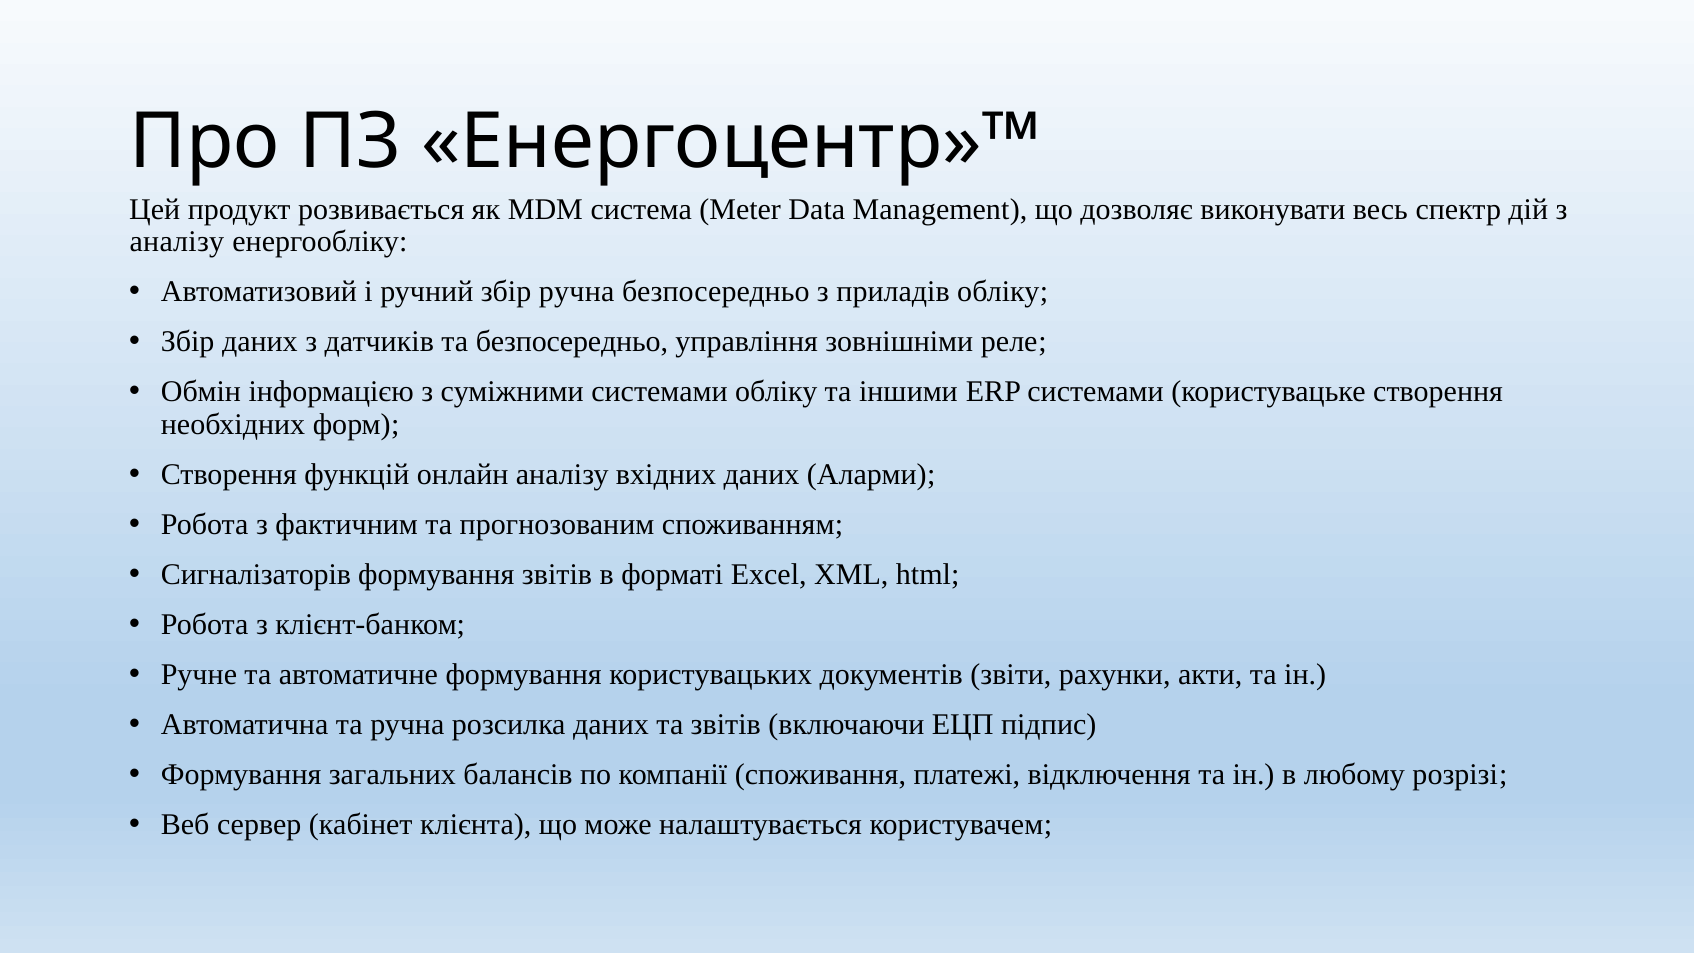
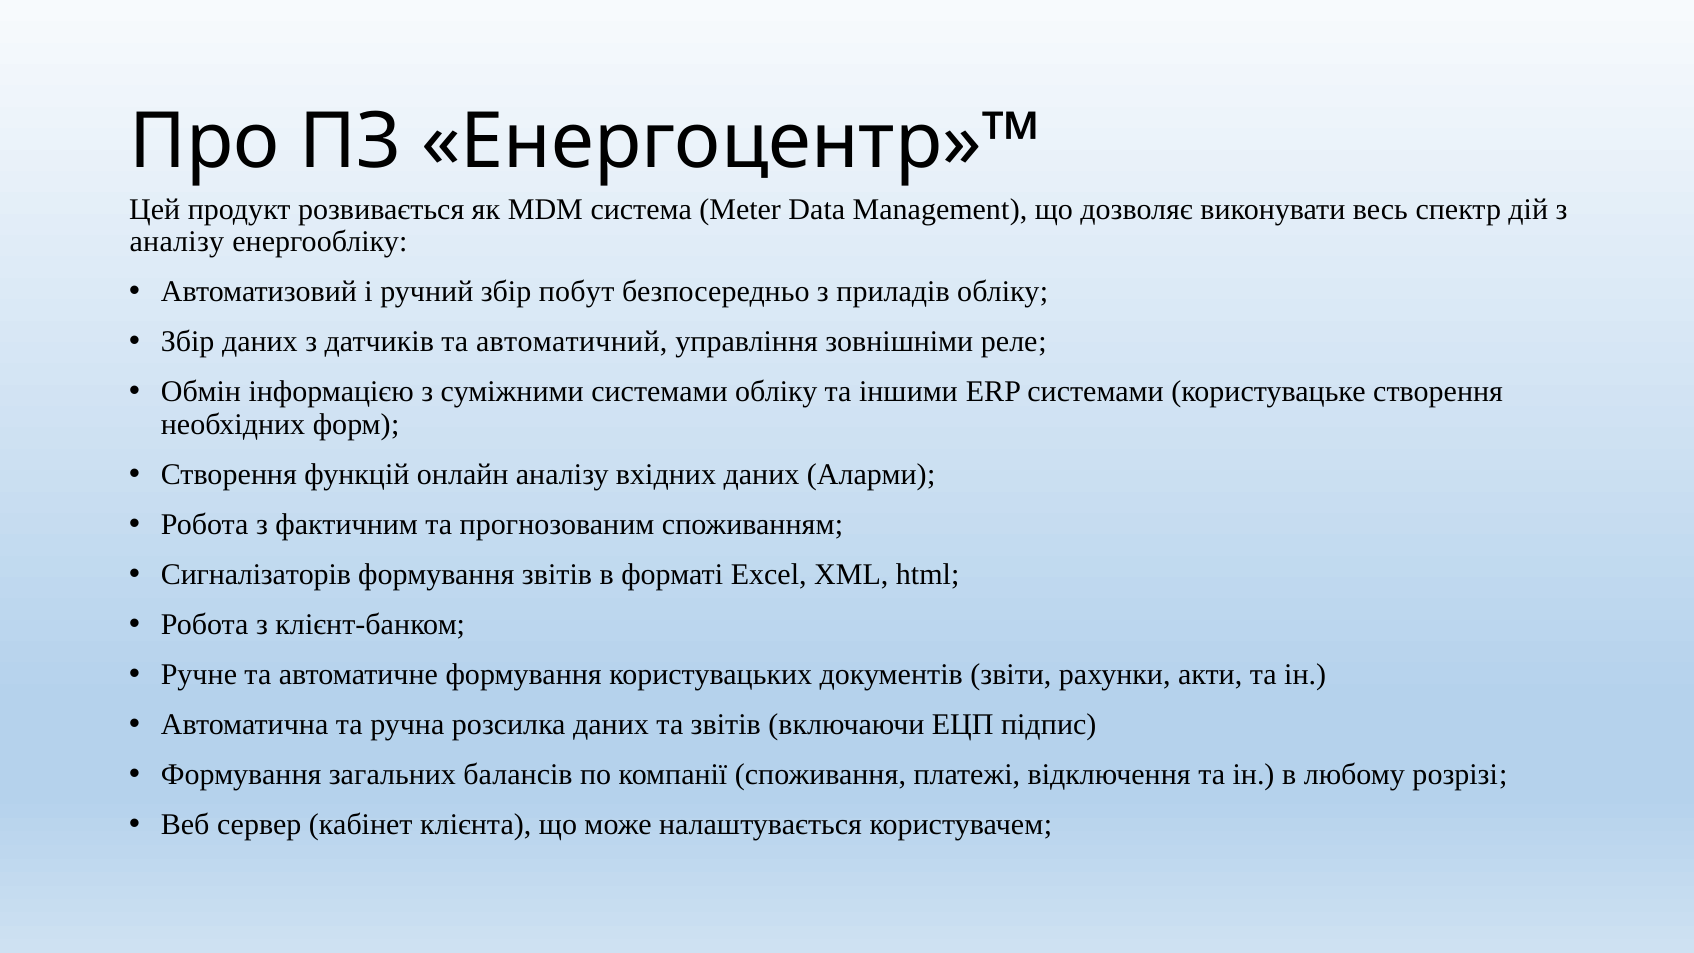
збір ручна: ручна -> побут
та безпосередньо: безпосередньо -> автоматичний
